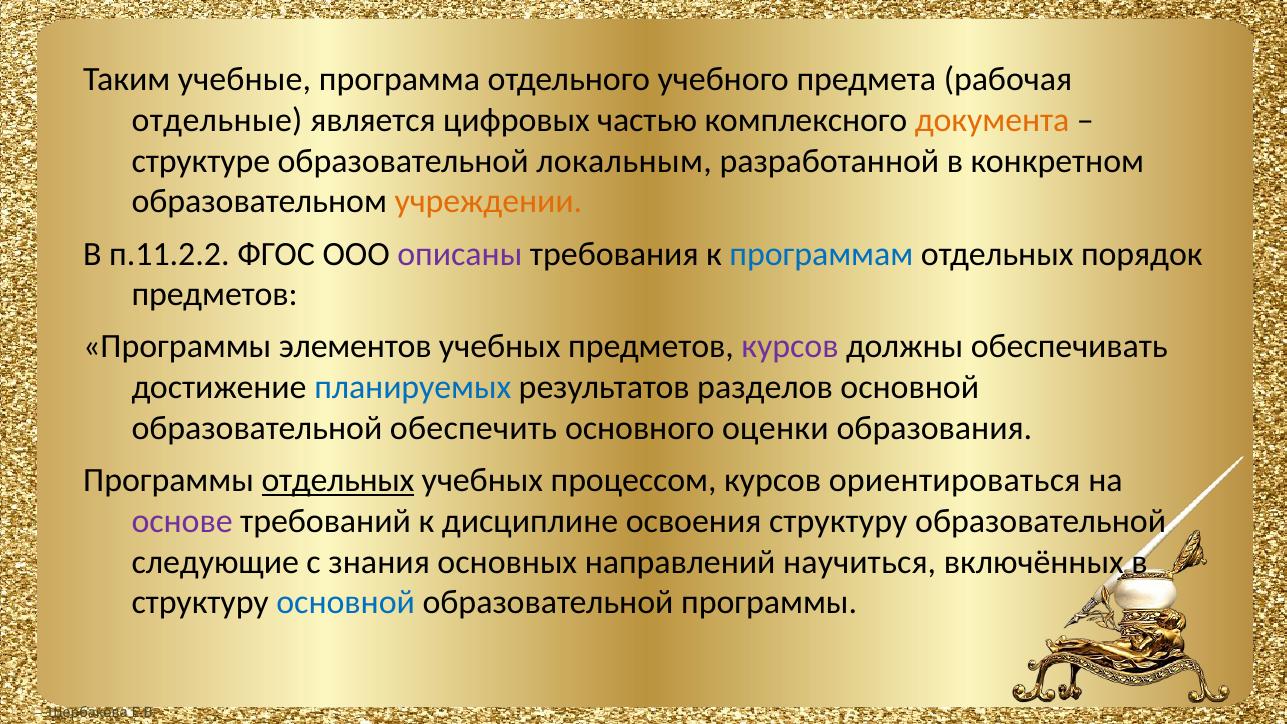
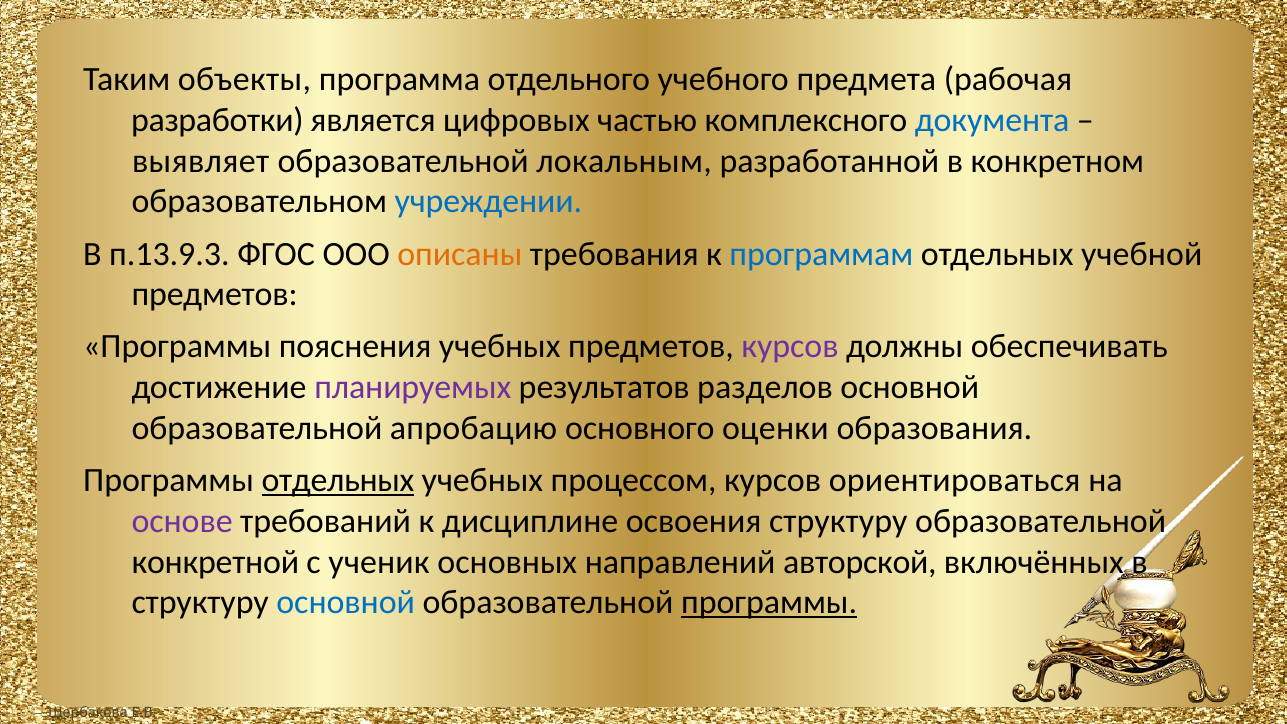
учебные: учебные -> объекты
отдельные: отдельные -> разработки
документа colour: orange -> blue
структуре: структуре -> выявляет
учреждении colour: orange -> blue
п.11.2.2: п.11.2.2 -> п.13.9.3
описаны colour: purple -> orange
порядок: порядок -> учебной
элементов: элементов -> пояснения
планируемых colour: blue -> purple
обеспечить: обеспечить -> апробацию
следующие: следующие -> конкретной
знания: знания -> ученик
научиться: научиться -> авторской
программы at (769, 603) underline: none -> present
